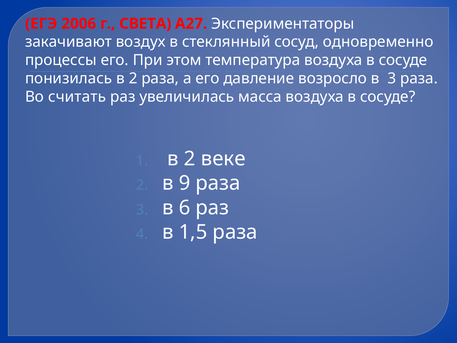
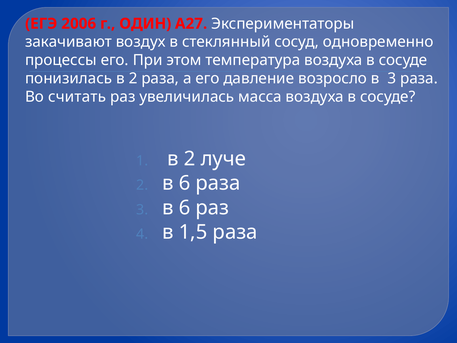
СВЕТА: СВЕТА -> ОДИН
веке: веке -> луче
2 в 9: 9 -> 6
